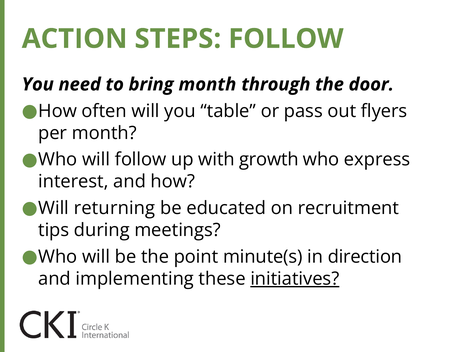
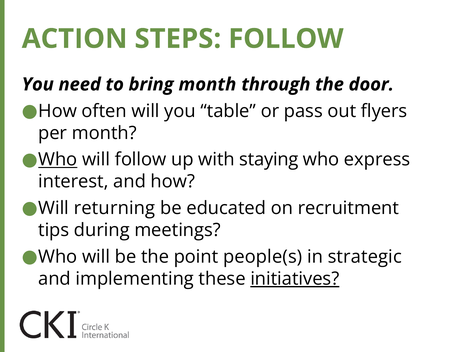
Who at (58, 159) underline: none -> present
growth: growth -> staying
minute(s: minute(s -> people(s
direction: direction -> strategic
